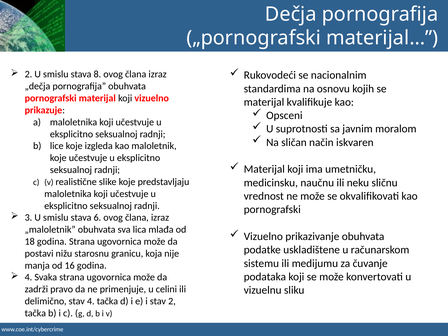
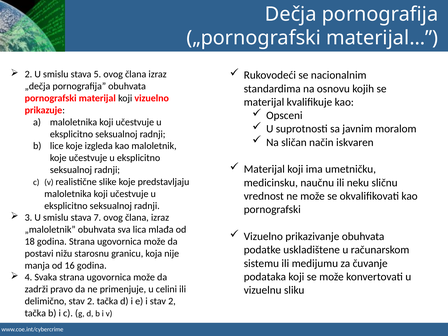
8: 8 -> 5
6: 6 -> 7
delimično stav 4: 4 -> 2
